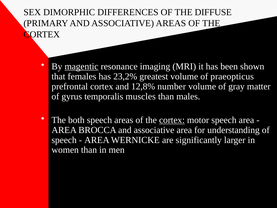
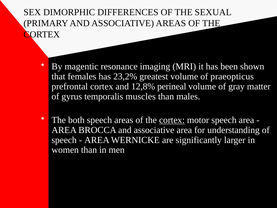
DIFFUSE: DIFFUSE -> SEXUAL
magentic underline: present -> none
number: number -> perineal
